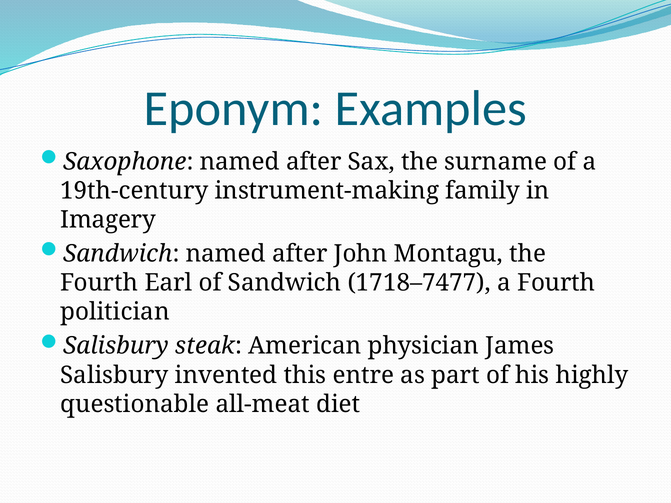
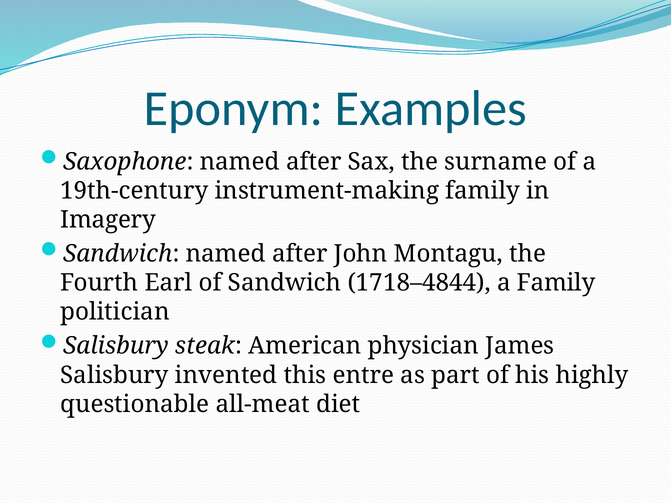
1718–7477: 1718–7477 -> 1718–4844
a Fourth: Fourth -> Family
